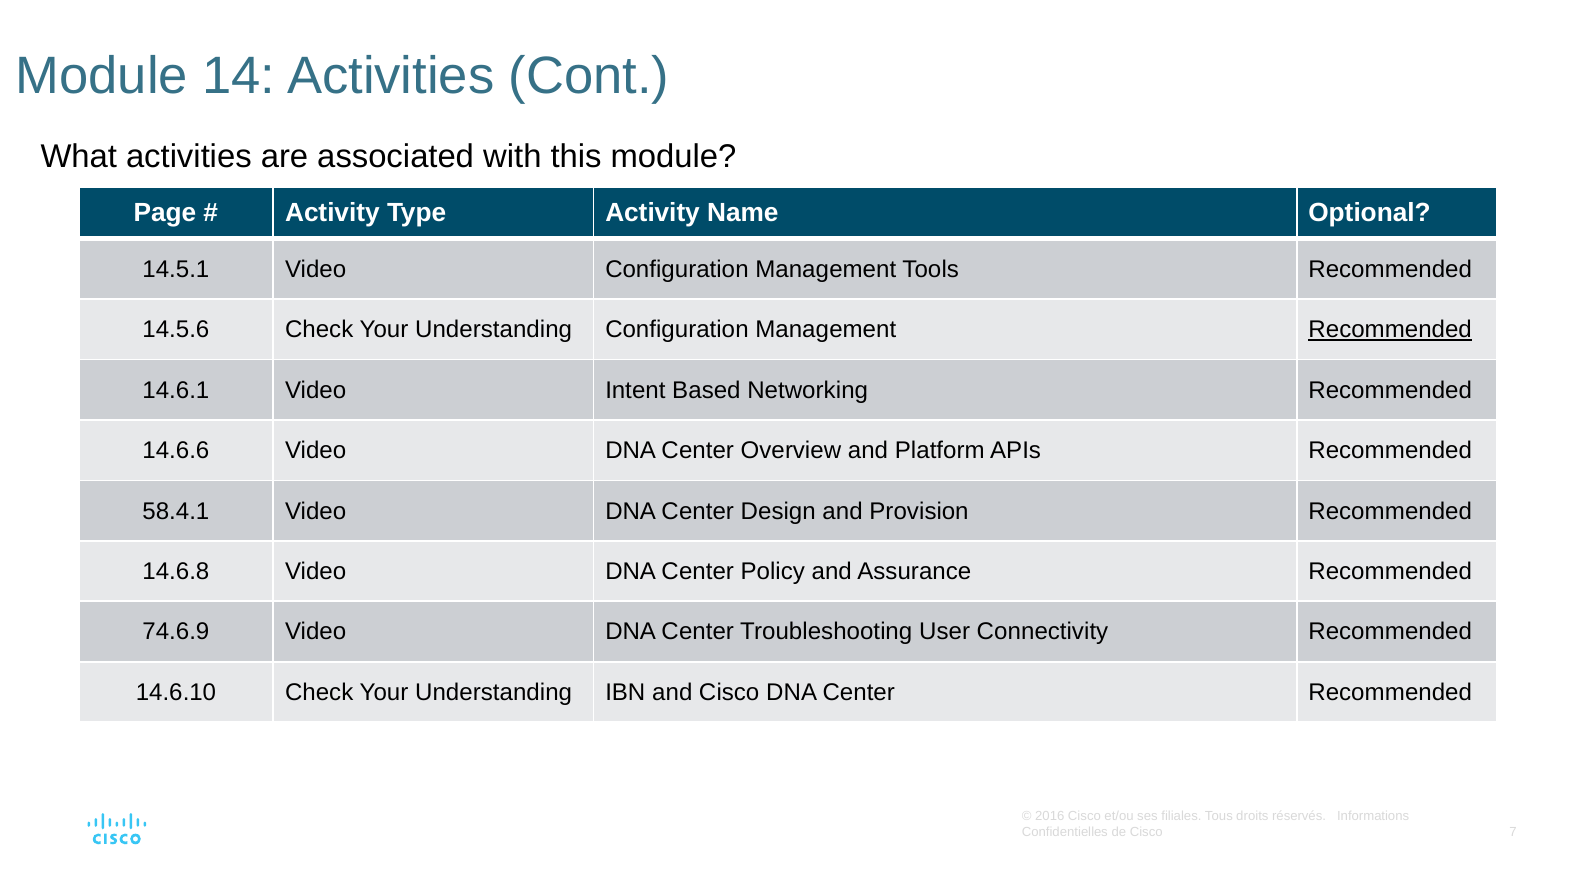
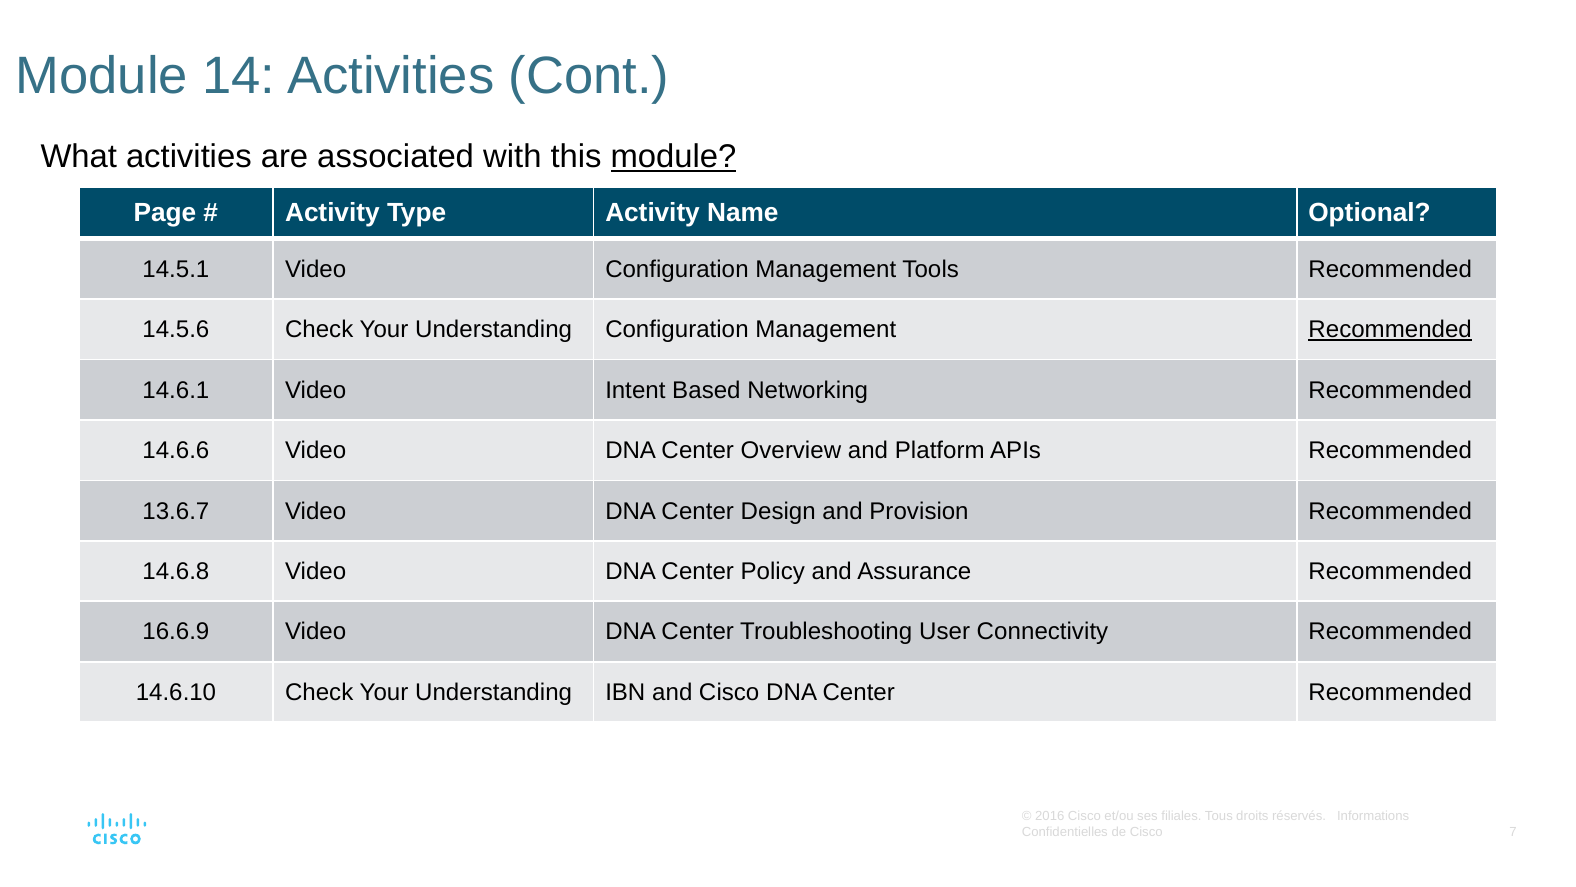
module at (674, 156) underline: none -> present
58.4.1: 58.4.1 -> 13.6.7
74.6.9: 74.6.9 -> 16.6.9
